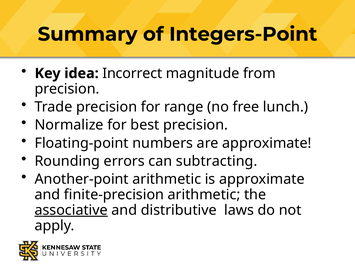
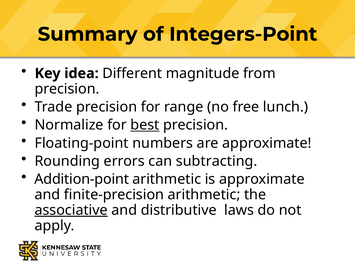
Incorrect: Incorrect -> Different
best underline: none -> present
Another-point: Another-point -> Addition-point
